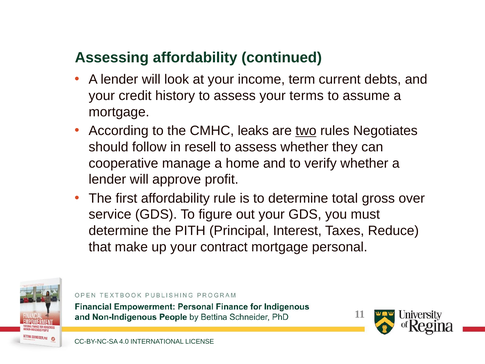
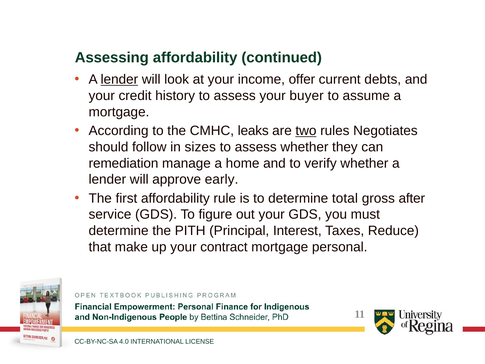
lender at (119, 79) underline: none -> present
term: term -> offer
terms: terms -> buyer
resell: resell -> sizes
cooperative: cooperative -> remediation
profit: profit -> early
over: over -> after
